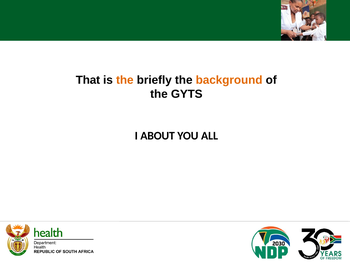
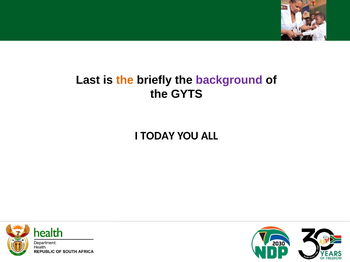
That: That -> Last
background colour: orange -> purple
ABOUT: ABOUT -> TODAY
